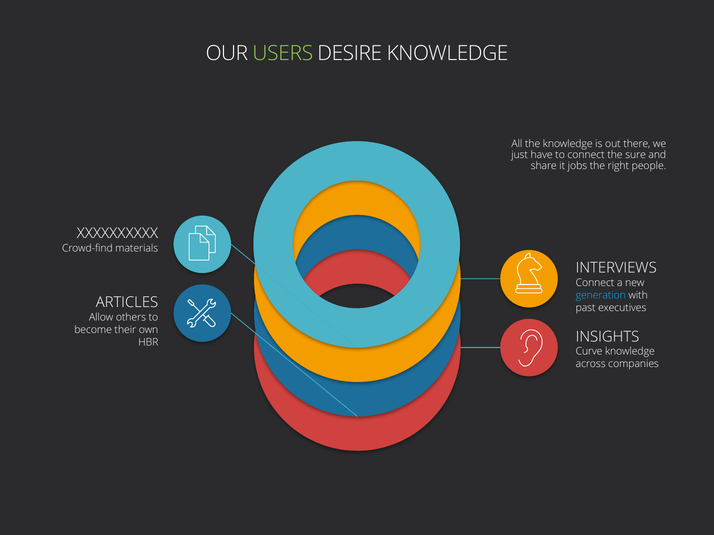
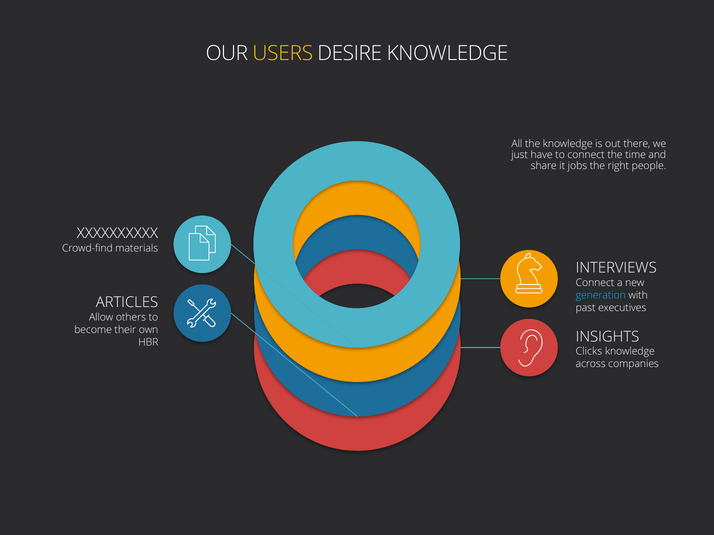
USERS colour: light green -> yellow
sure: sure -> time
Curve: Curve -> Clicks
